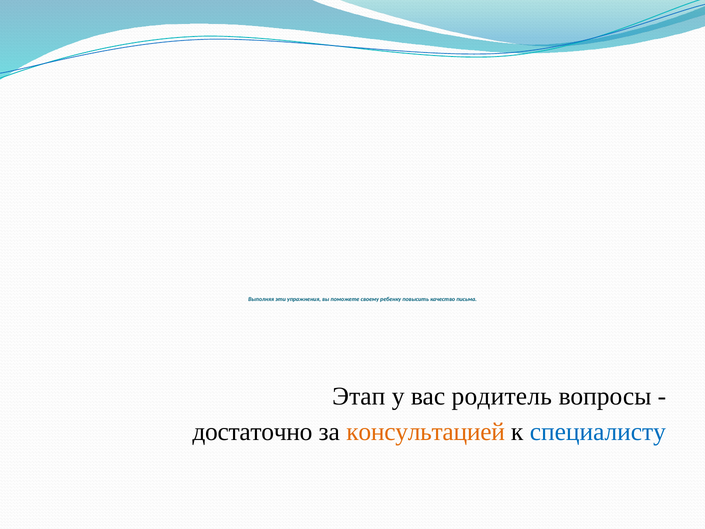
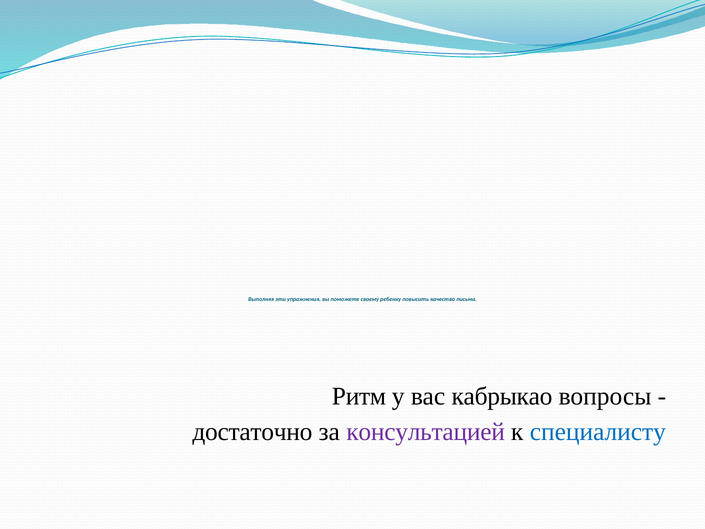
Этап: Этап -> Ритм
родитель: родитель -> кабрыкао
консультацией colour: orange -> purple
